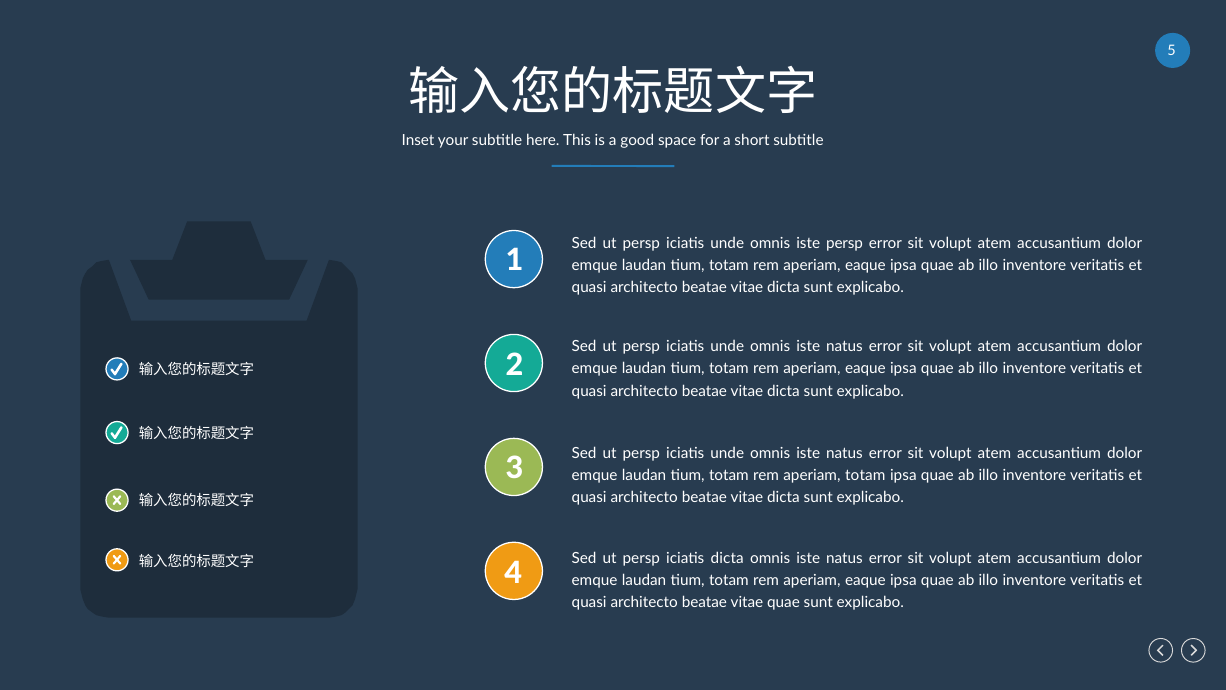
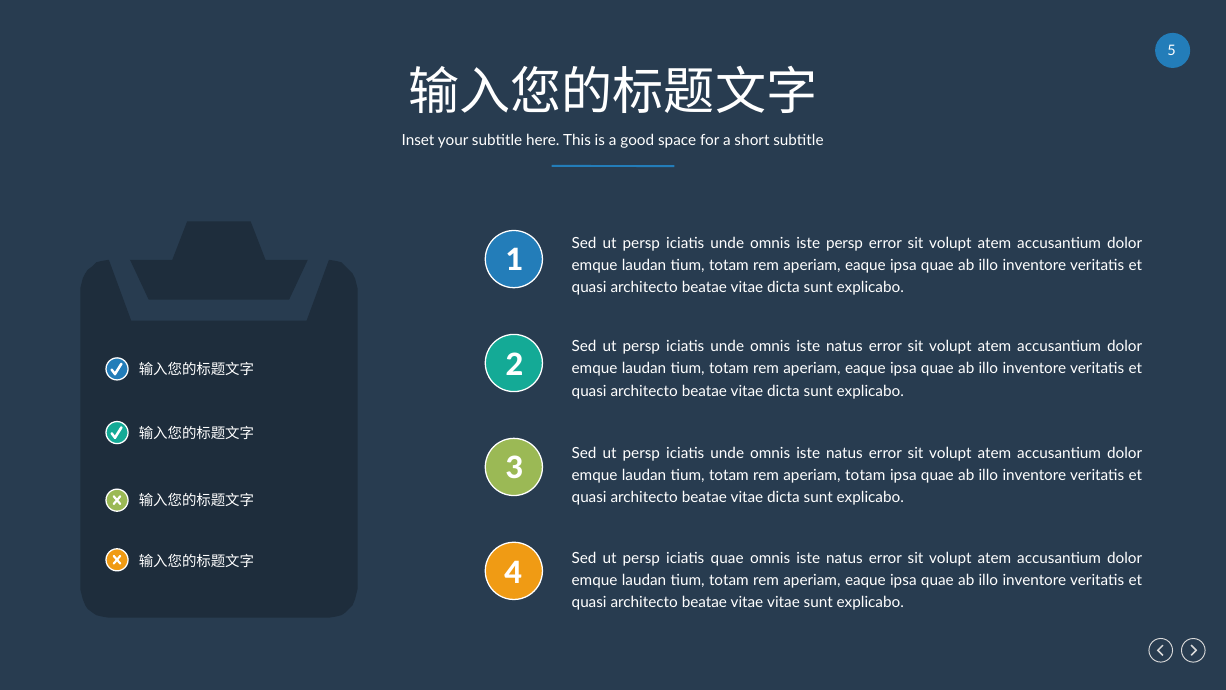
iciatis dicta: dicta -> quae
vitae quae: quae -> vitae
